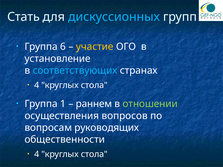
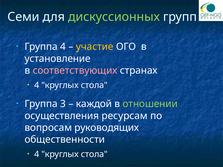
Стать: Стать -> Семи
дискуссионных colour: light blue -> light green
Группа 6: 6 -> 4
соответствующих colour: light blue -> pink
1: 1 -> 3
раннем: раннем -> каждой
вопросов: вопросов -> ресурсам
